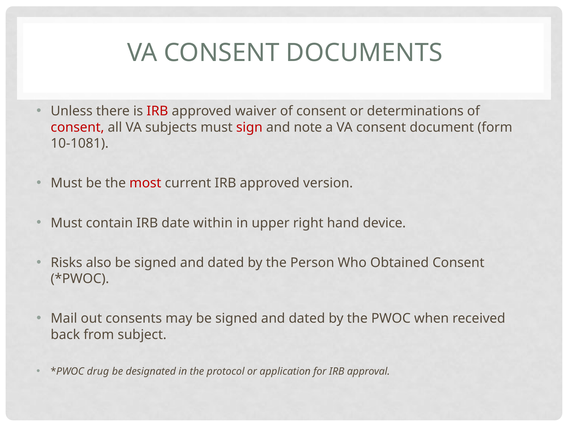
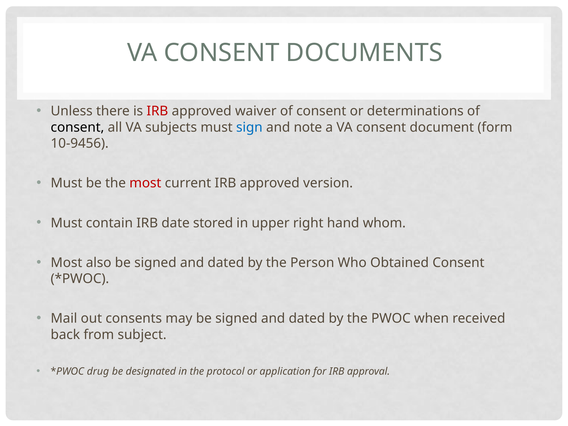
consent at (77, 127) colour: red -> black
sign colour: red -> blue
10-1081: 10-1081 -> 10-9456
within: within -> stored
device: device -> whom
Risks at (67, 263): Risks -> Most
